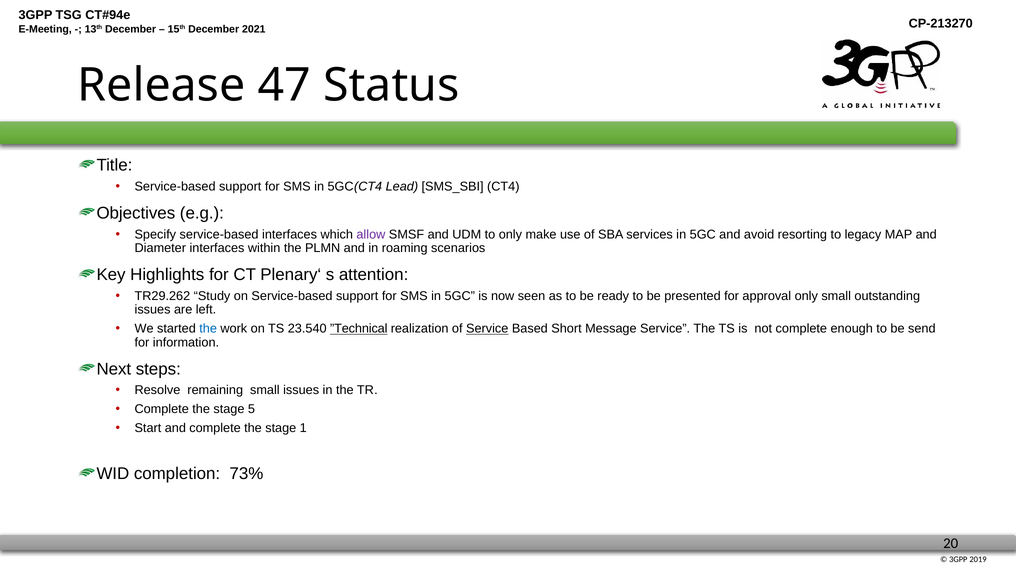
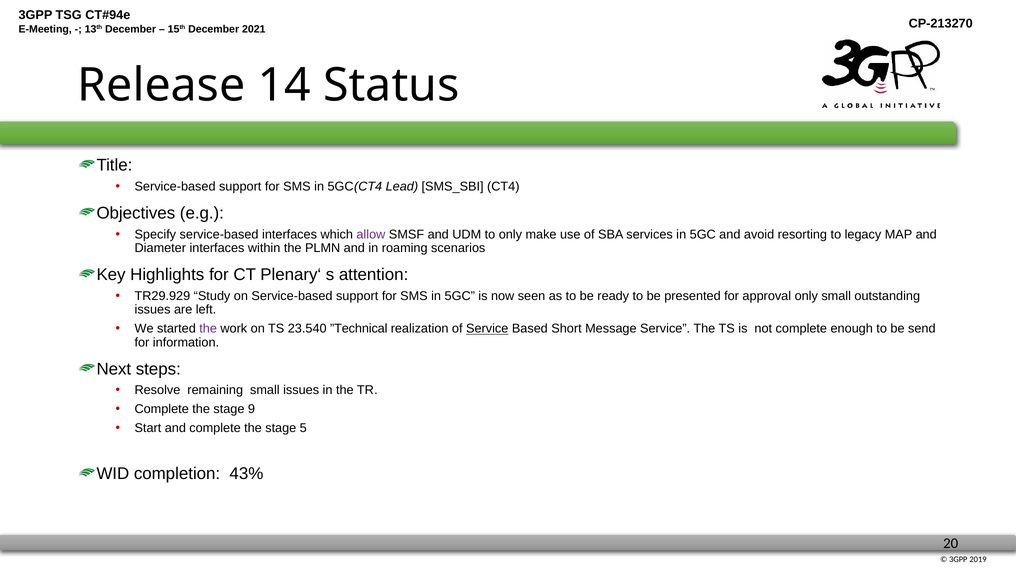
47: 47 -> 14
TR29.262: TR29.262 -> TR29.929
the at (208, 328) colour: blue -> purple
”Technical underline: present -> none
5: 5 -> 9
1: 1 -> 5
73%: 73% -> 43%
